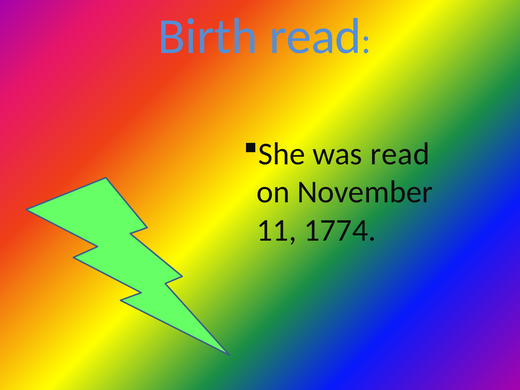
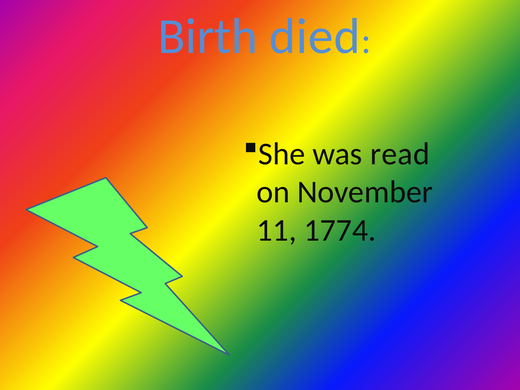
Birth read: read -> died
